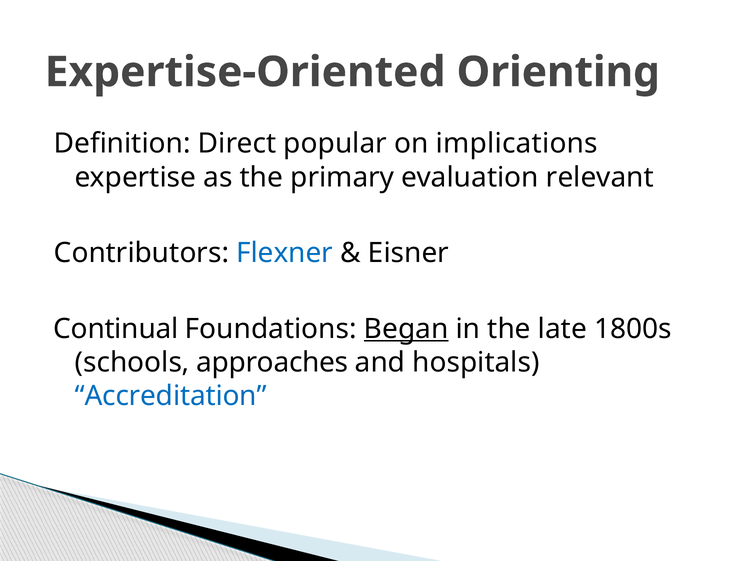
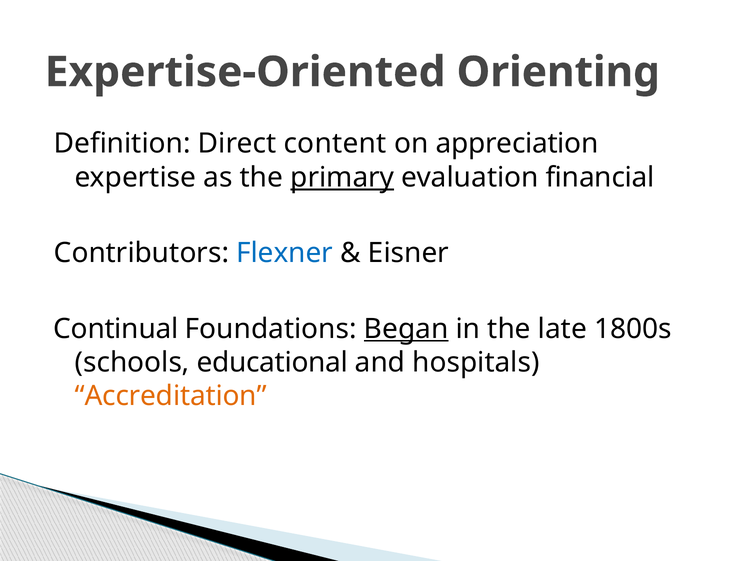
popular: popular -> content
implications: implications -> appreciation
primary underline: none -> present
relevant: relevant -> financial
approaches: approaches -> educational
Accreditation colour: blue -> orange
